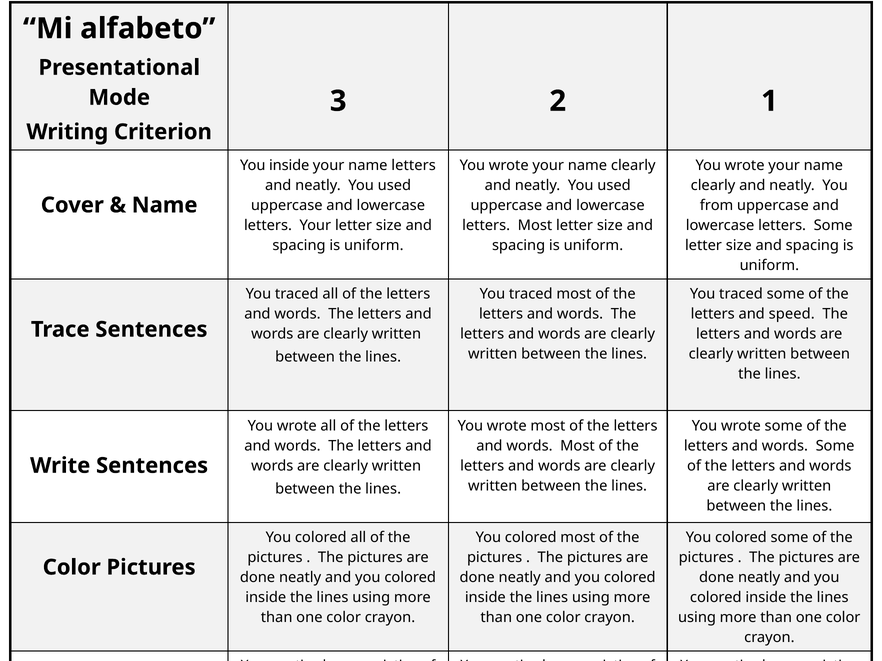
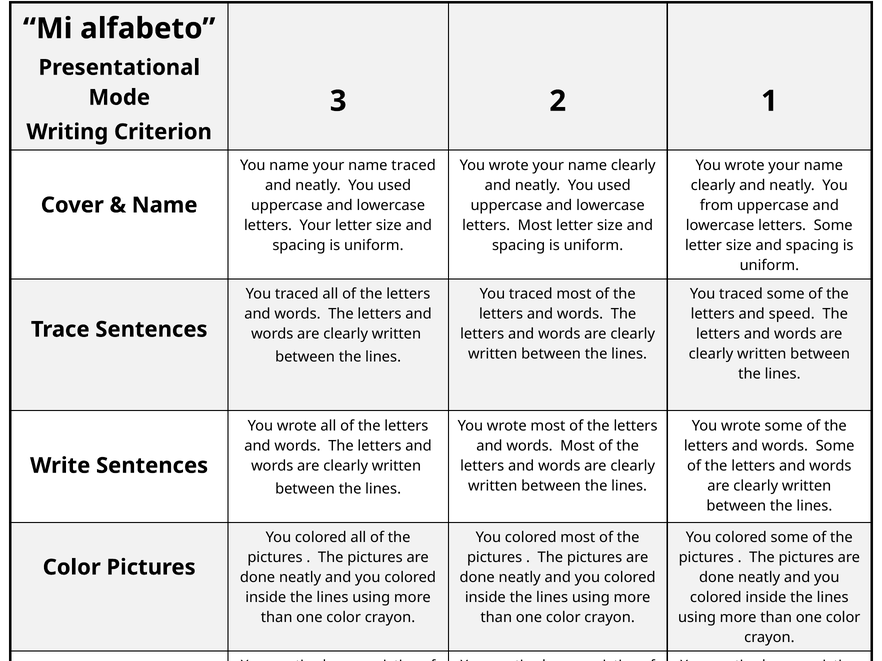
You inside: inside -> name
name letters: letters -> traced
